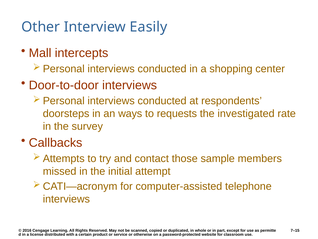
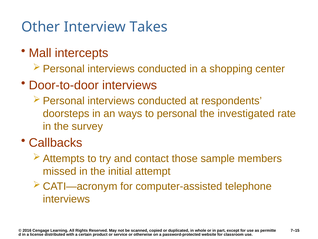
Easily: Easily -> Takes
requests: requests -> personal
